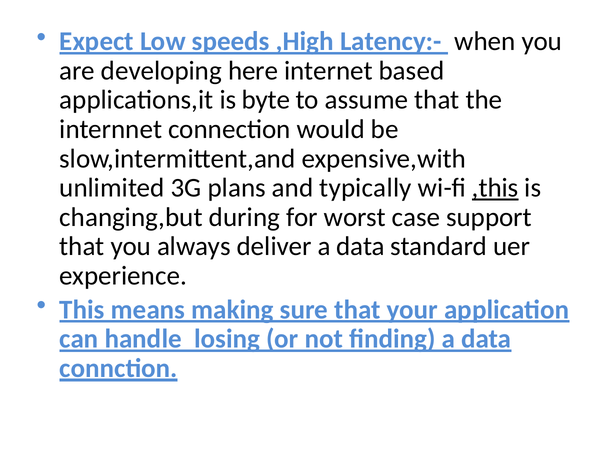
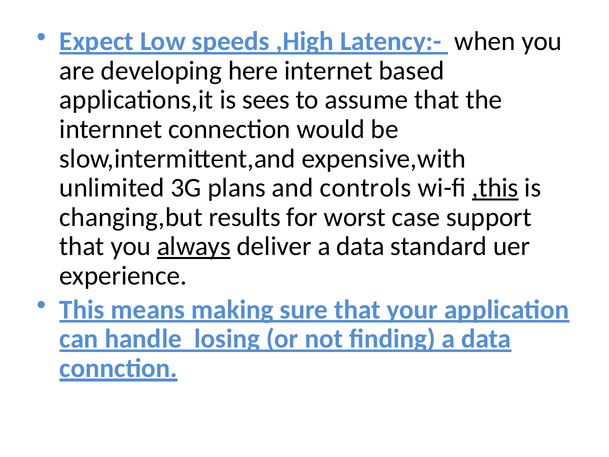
byte: byte -> sees
typically: typically -> controls
during: during -> results
always underline: none -> present
